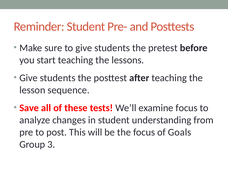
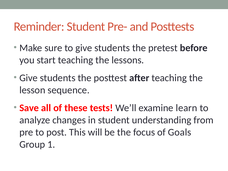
examine focus: focus -> learn
3: 3 -> 1
